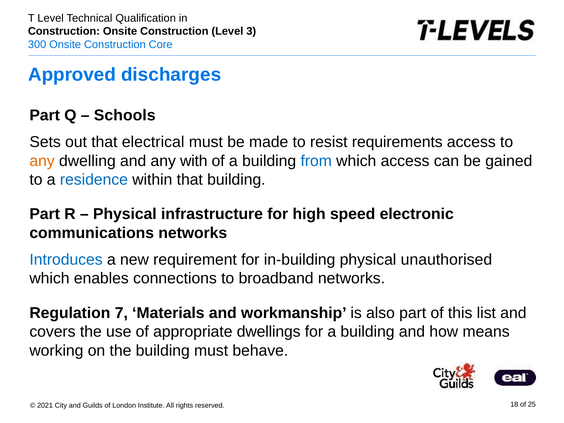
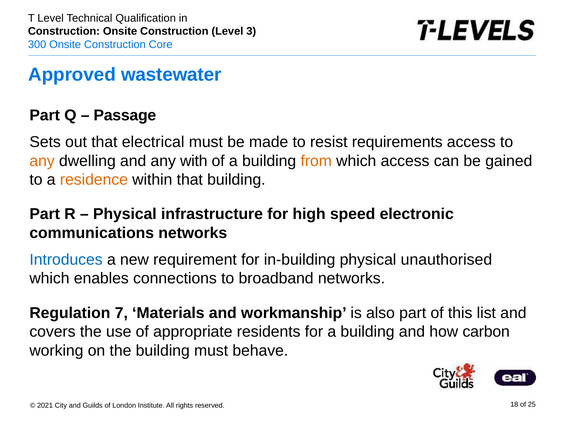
discharges: discharges -> wastewater
Schools: Schools -> Passage
from colour: blue -> orange
residence colour: blue -> orange
dwellings: dwellings -> residents
means: means -> carbon
